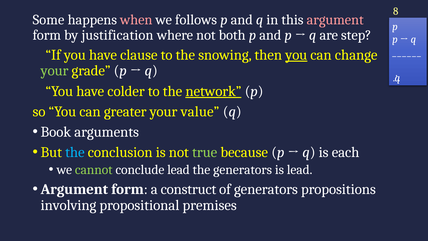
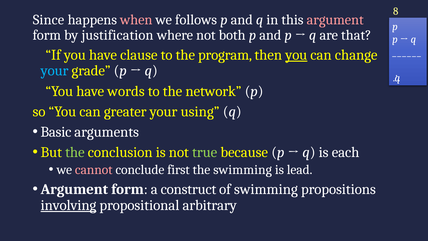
Some: Some -> Since
step: step -> that
snowing: snowing -> program
your at (55, 71) colour: light green -> light blue
colder: colder -> words
network underline: present -> none
value: value -> using
Book: Book -> Basic
the at (75, 152) colour: light blue -> light green
cannot colour: light green -> pink
conclude lead: lead -> first
the generators: generators -> swimming
of generators: generators -> swimming
involving underline: none -> present
premises: premises -> arbitrary
